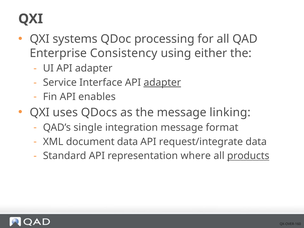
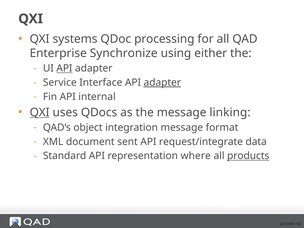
Consistency: Consistency -> Synchronize
API at (64, 68) underline: none -> present
enables: enables -> internal
QXI at (40, 112) underline: none -> present
single: single -> object
document data: data -> sent
